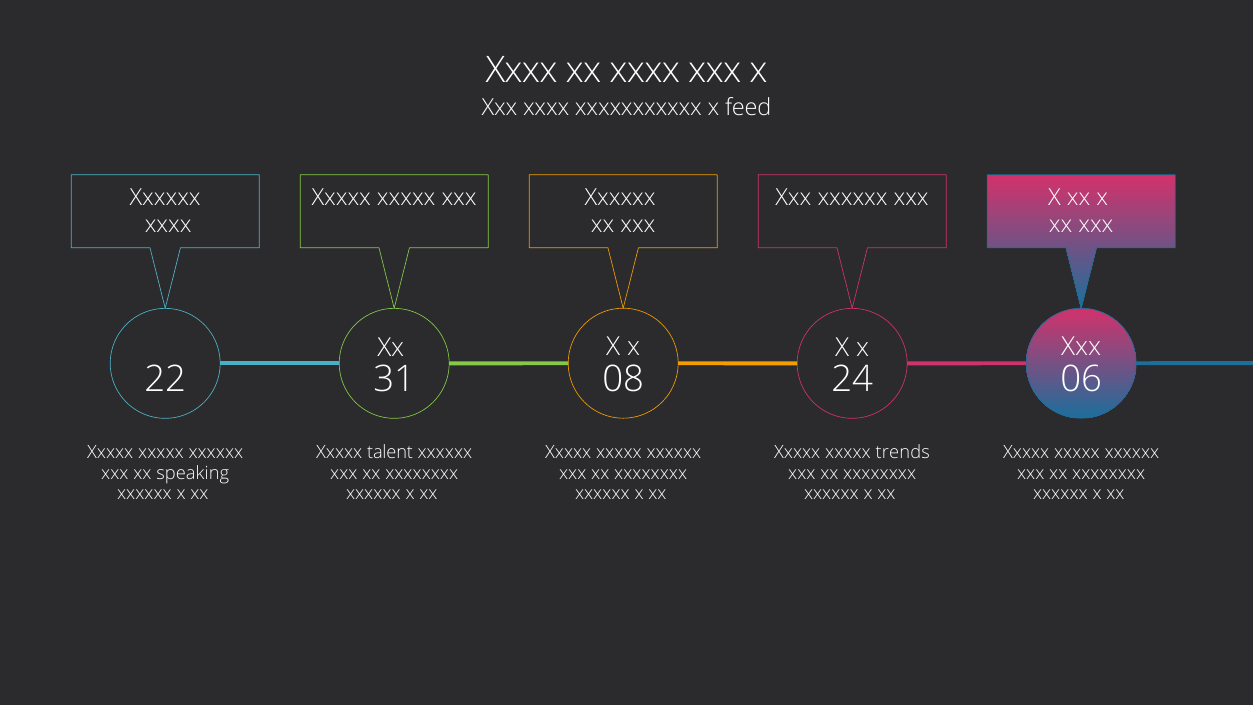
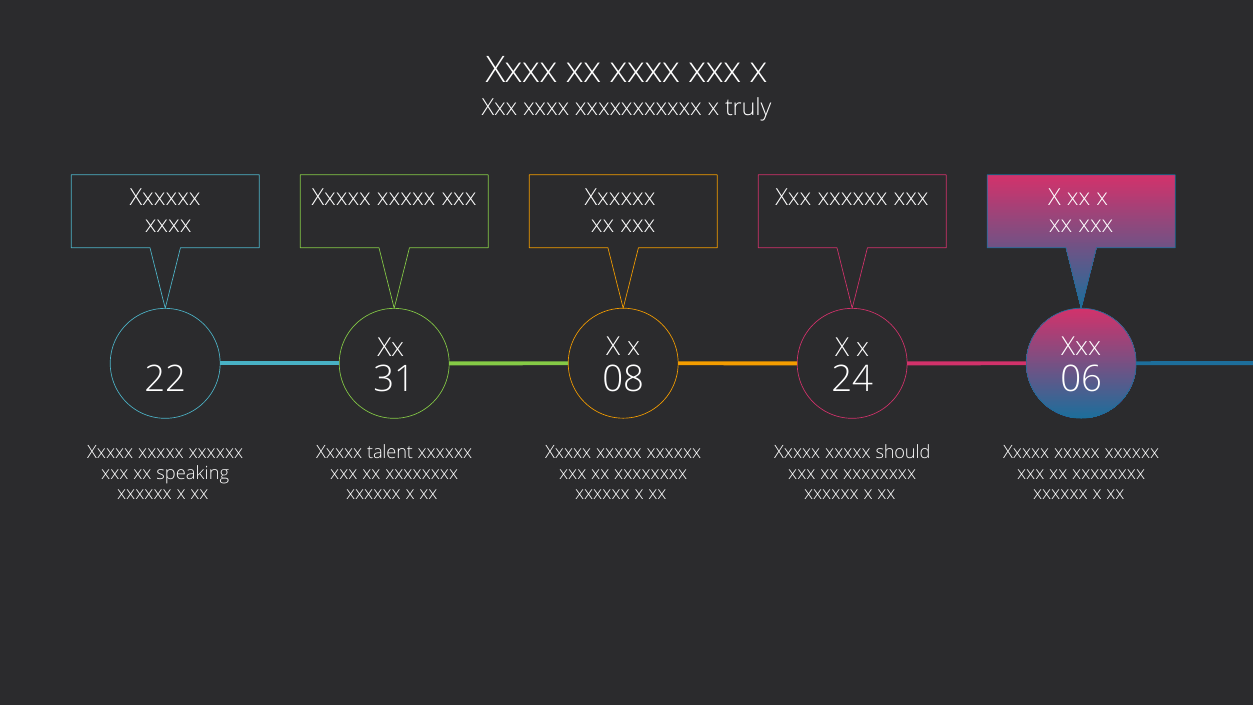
feed: feed -> truly
trends: trends -> should
